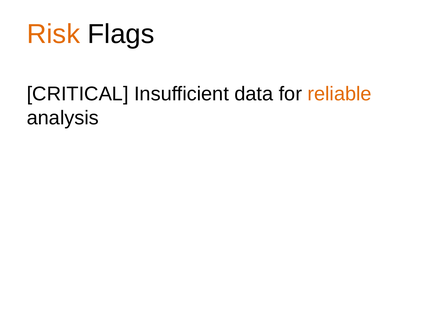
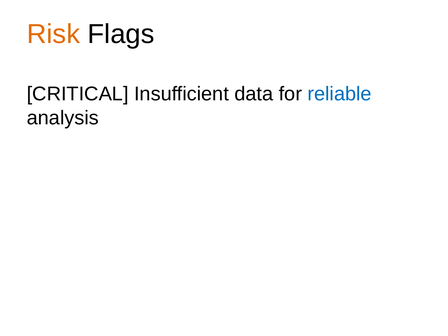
reliable colour: orange -> blue
